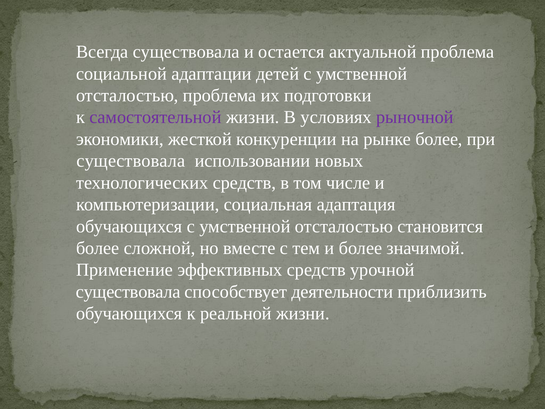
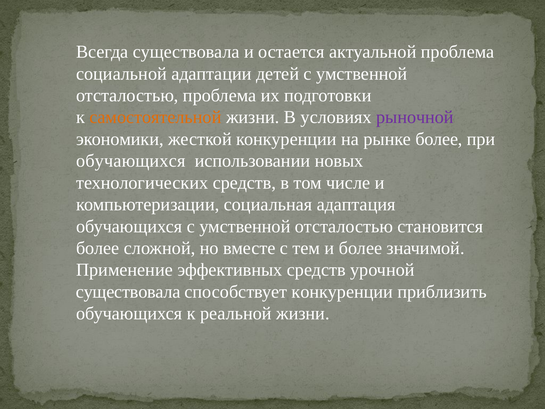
самостоятельной colour: purple -> orange
существовала at (131, 161): существовала -> обучающихся
способствует деятельности: деятельности -> конкуренции
